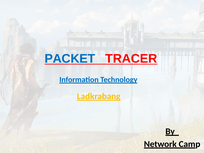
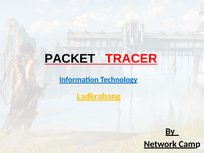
PACKET colour: blue -> black
